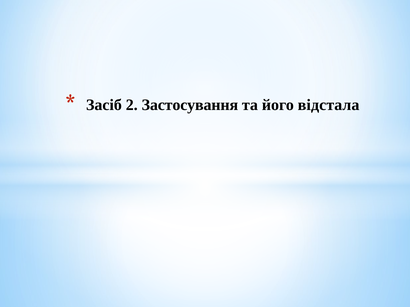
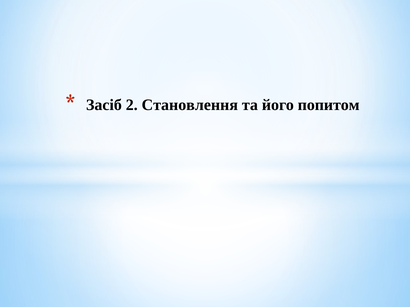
Застосування: Застосування -> Становлення
відстала: відстала -> попитом
